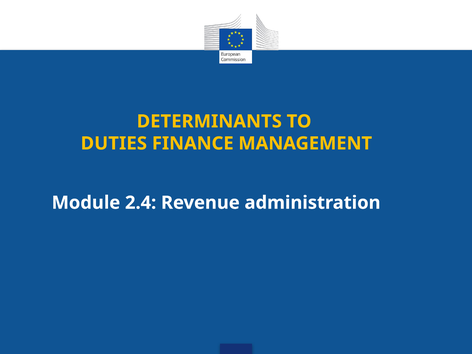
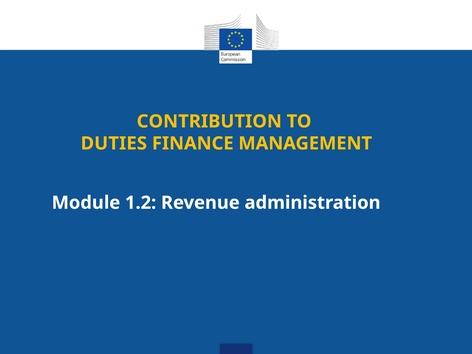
DETERMINANTS: DETERMINANTS -> CONTRIBUTION
2.4: 2.4 -> 1.2
